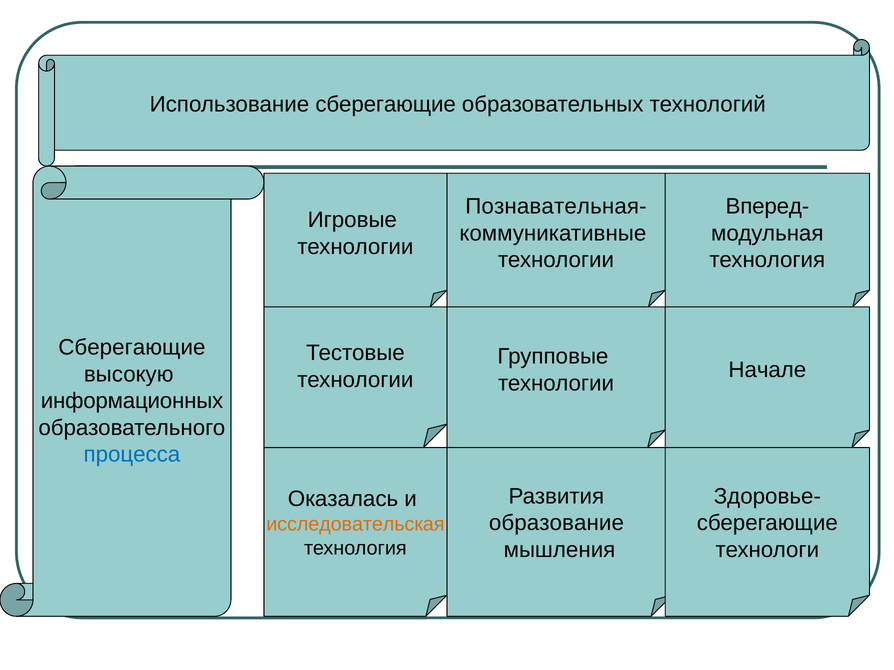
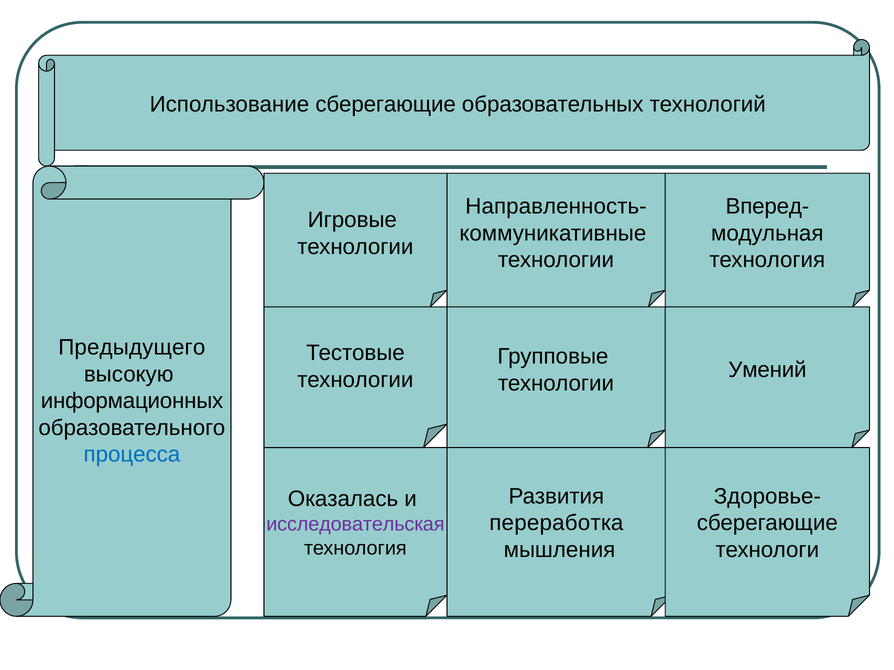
Познавательная-: Познавательная- -> Направленность-
Сберегающие at (132, 348): Сберегающие -> Предыдущего
Начале: Начале -> Умений
образование: образование -> переработка
исследовательская colour: orange -> purple
